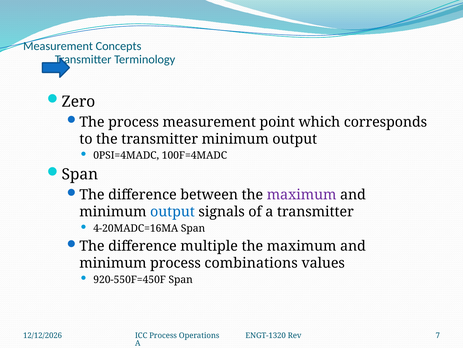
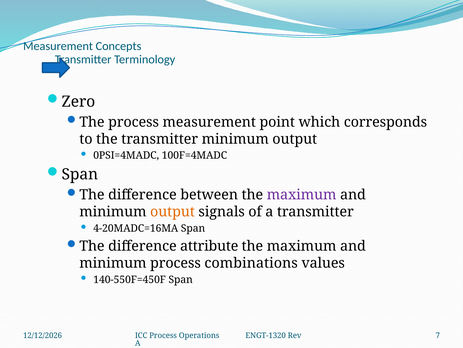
output at (172, 211) colour: blue -> orange
multiple: multiple -> attribute
920-550F=450F: 920-550F=450F -> 140-550F=450F
